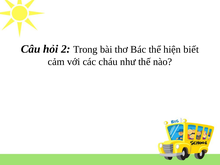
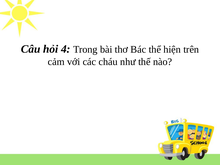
2: 2 -> 4
biết: biết -> trên
